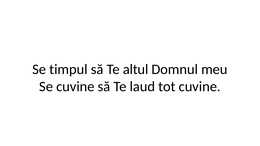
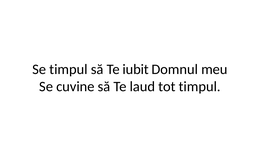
altul: altul -> iubit
tot cuvine: cuvine -> timpul
